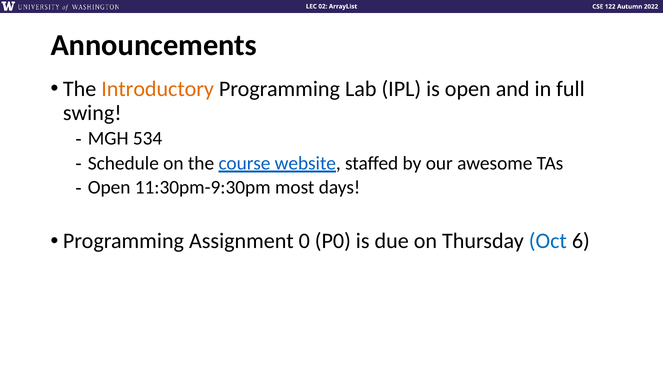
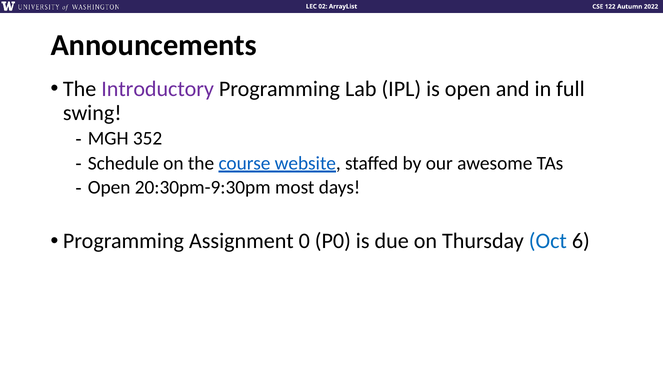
Introductory colour: orange -> purple
534: 534 -> 352
11:30pm-9:30pm: 11:30pm-9:30pm -> 20:30pm-9:30pm
